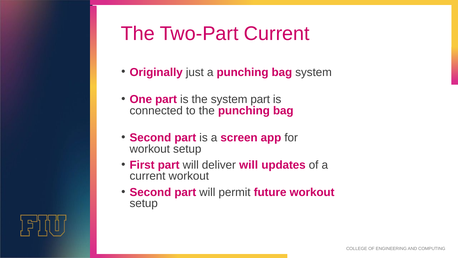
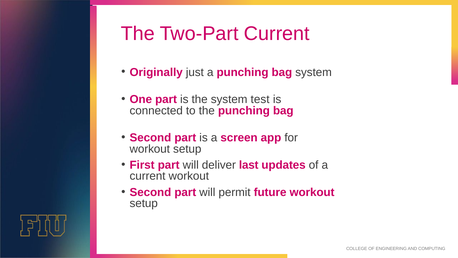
system part: part -> test
deliver will: will -> last
